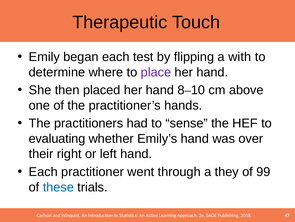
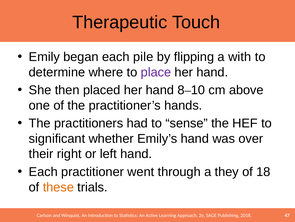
test: test -> pile
evaluating: evaluating -> significant
99: 99 -> 18
these colour: blue -> orange
